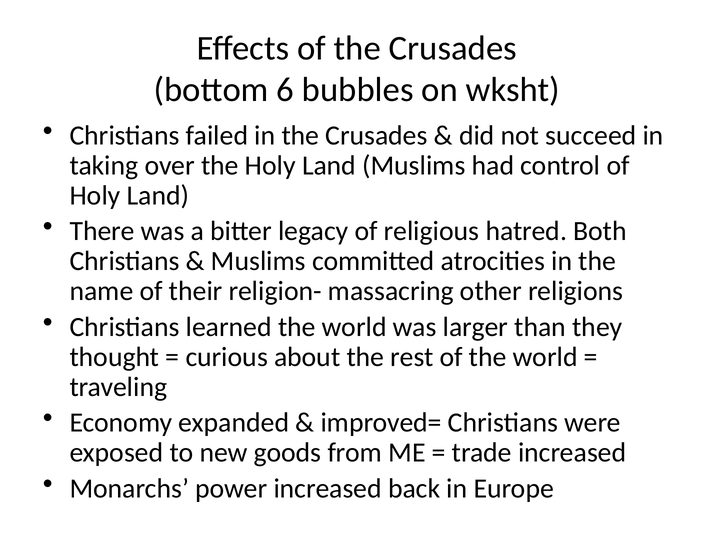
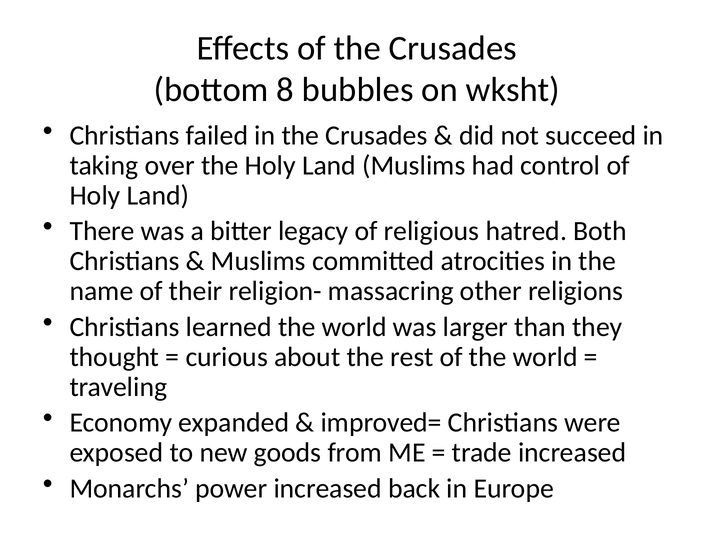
6: 6 -> 8
